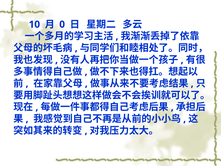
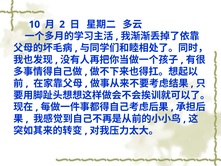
0: 0 -> 2
